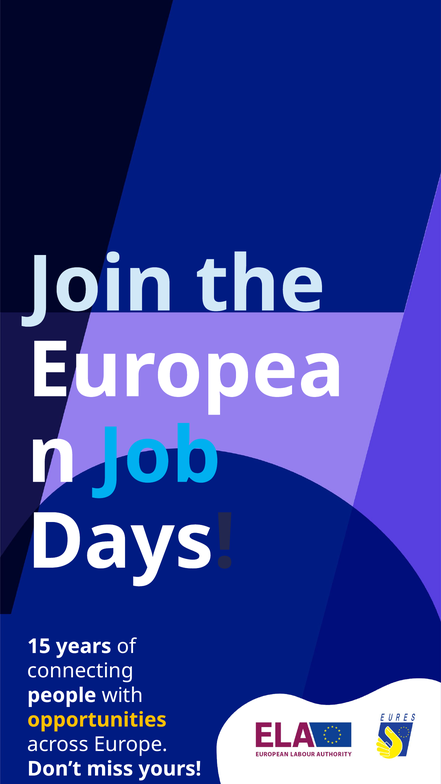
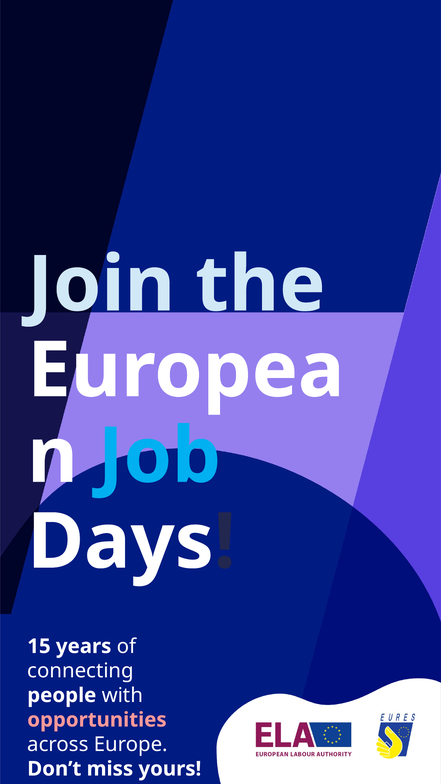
opportunities colour: yellow -> pink
